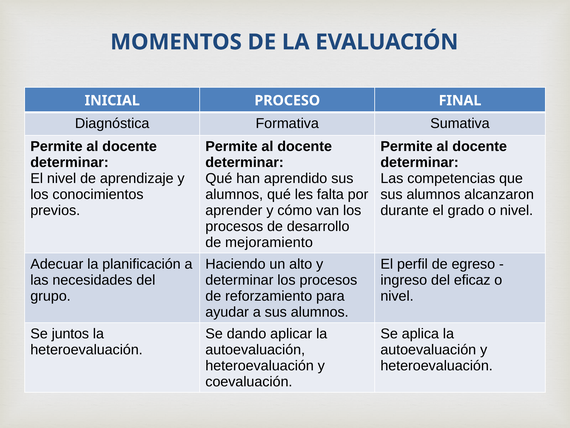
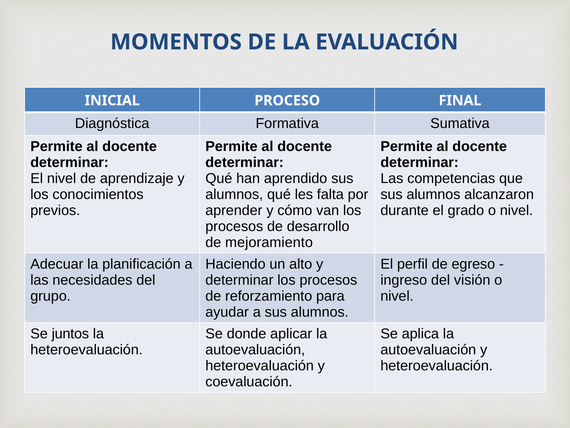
eficaz: eficaz -> visión
dando: dando -> donde
